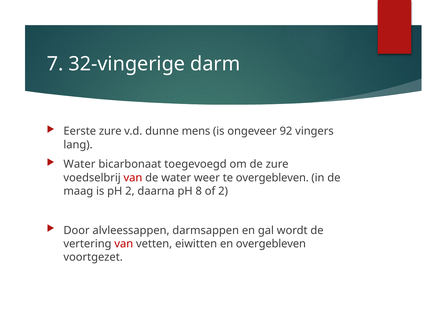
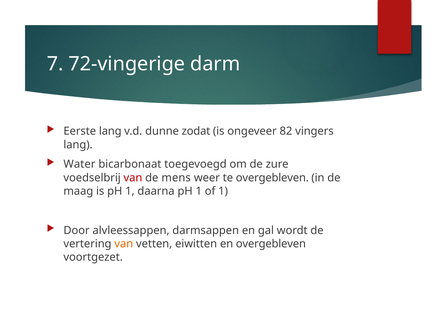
32-vingerige: 32-vingerige -> 72-vingerige
Eerste zure: zure -> lang
mens: mens -> zodat
92: 92 -> 82
de water: water -> mens
is pH 2: 2 -> 1
daarna pH 8: 8 -> 1
of 2: 2 -> 1
van at (124, 243) colour: red -> orange
